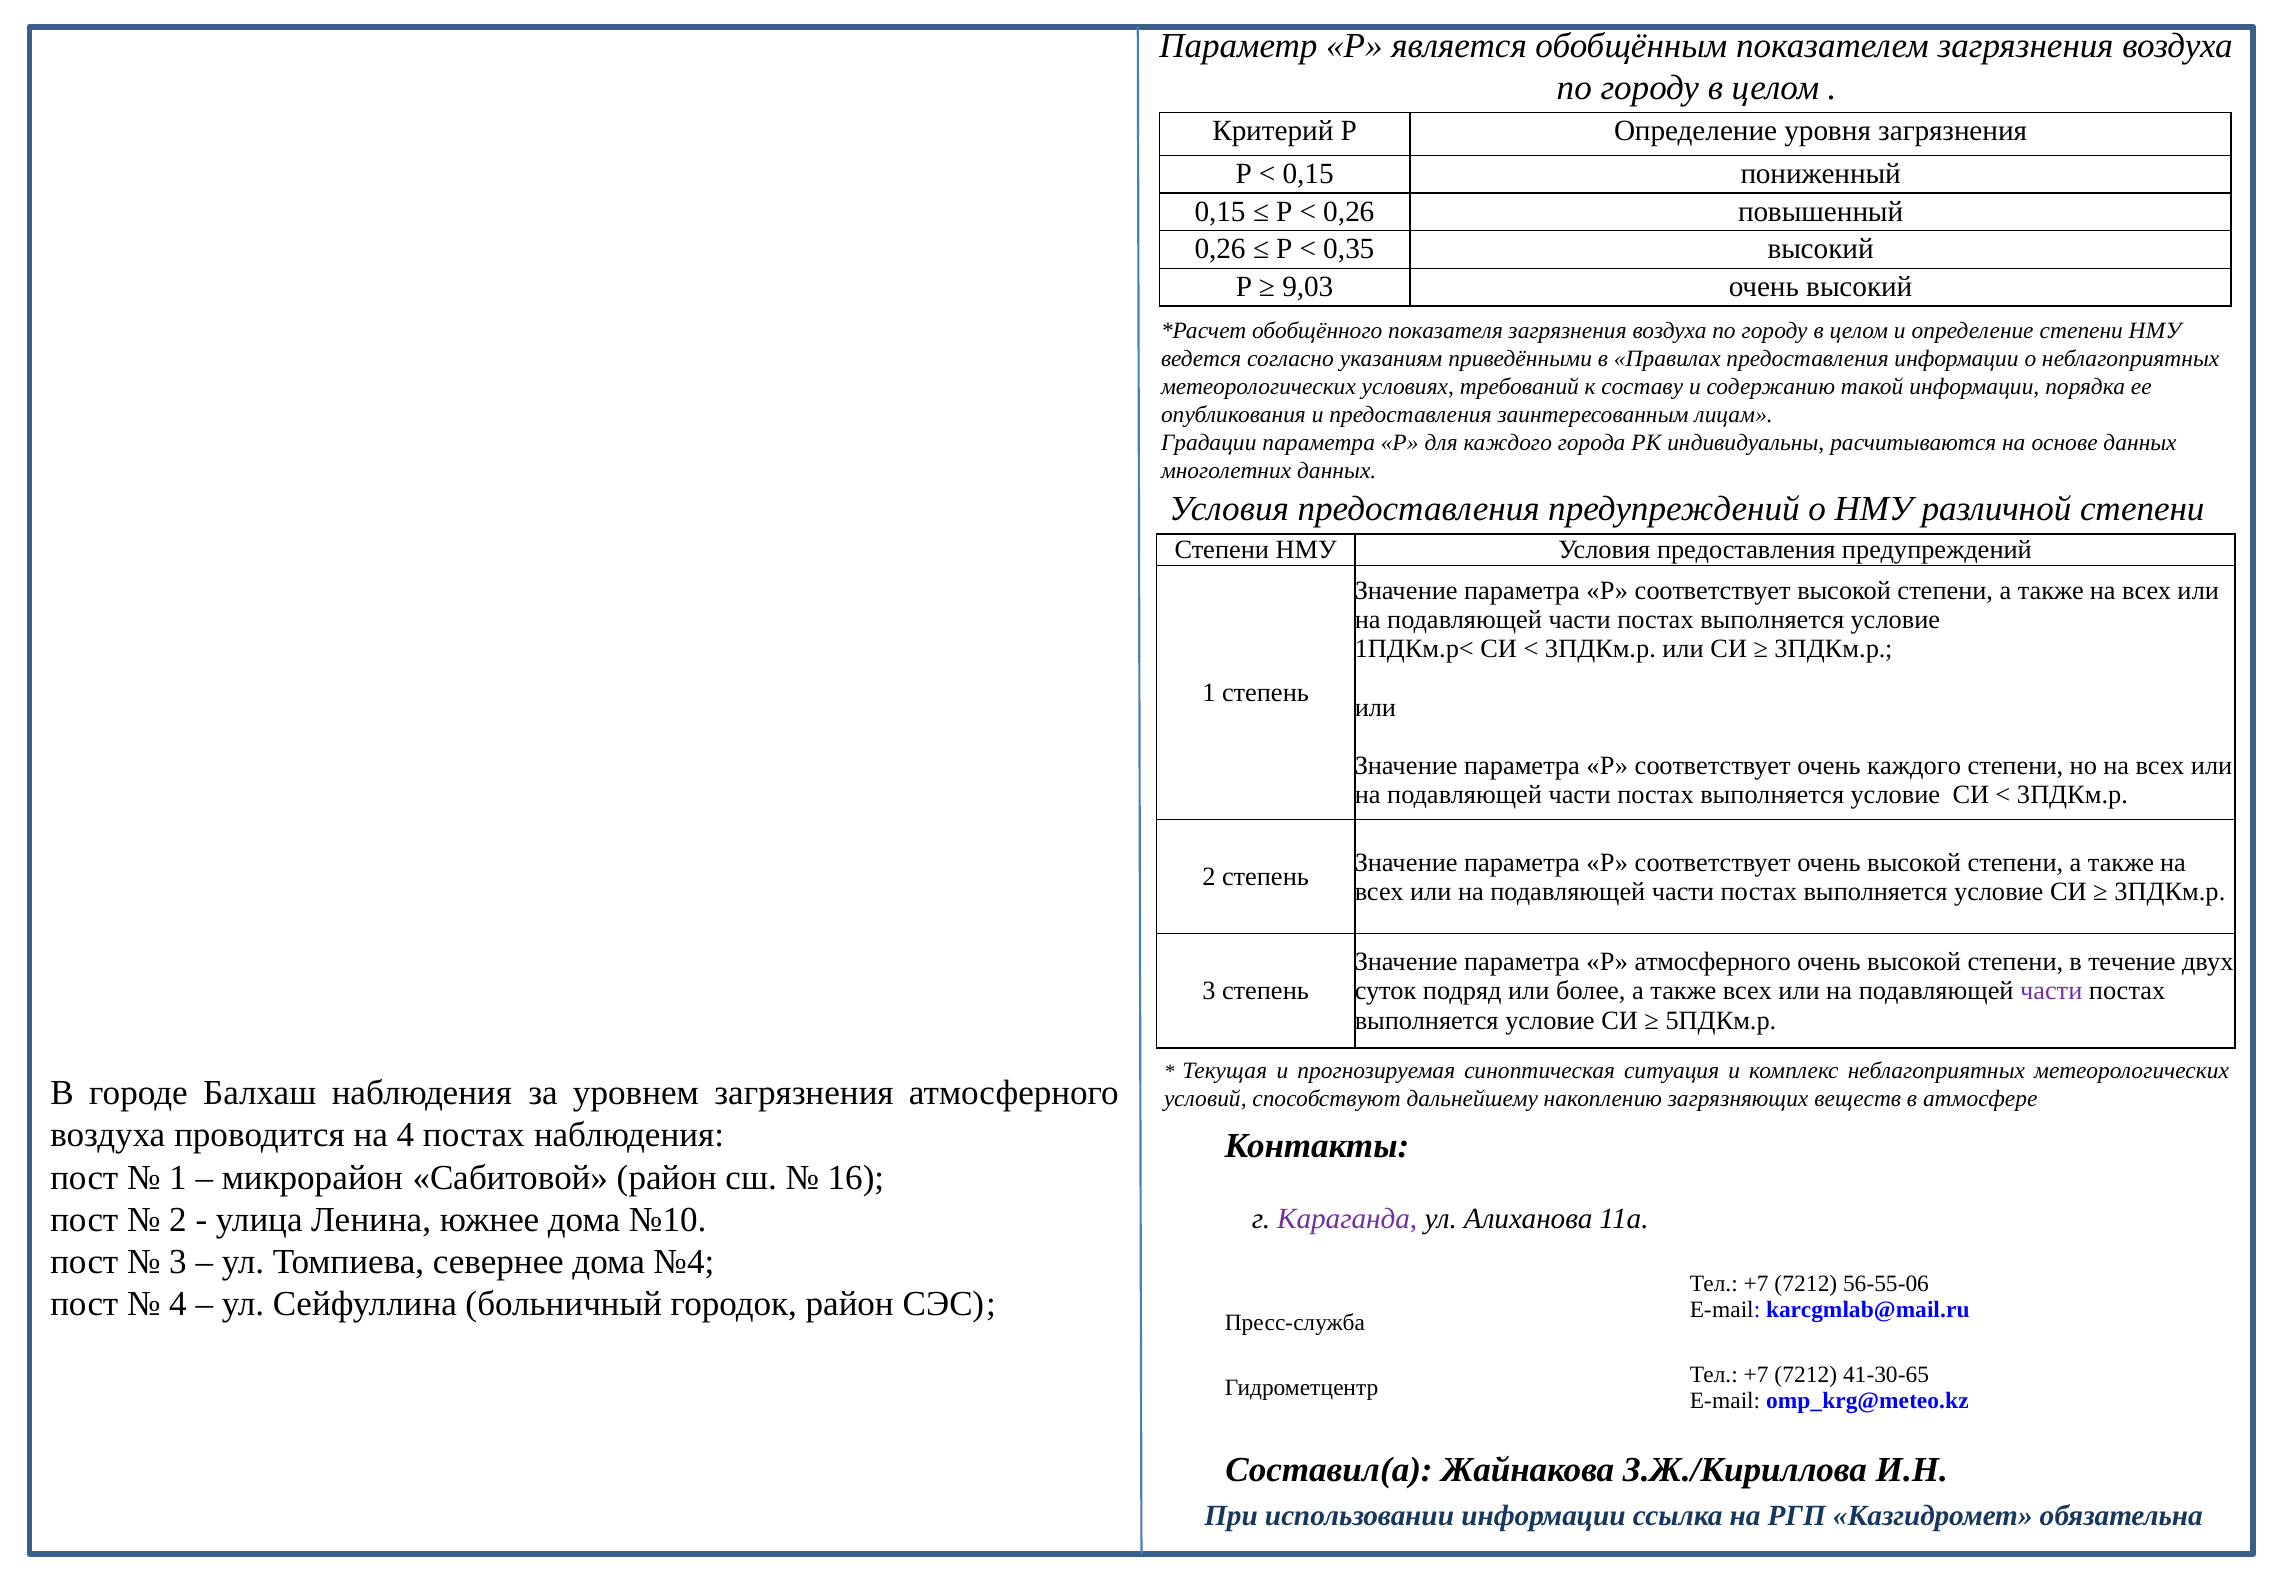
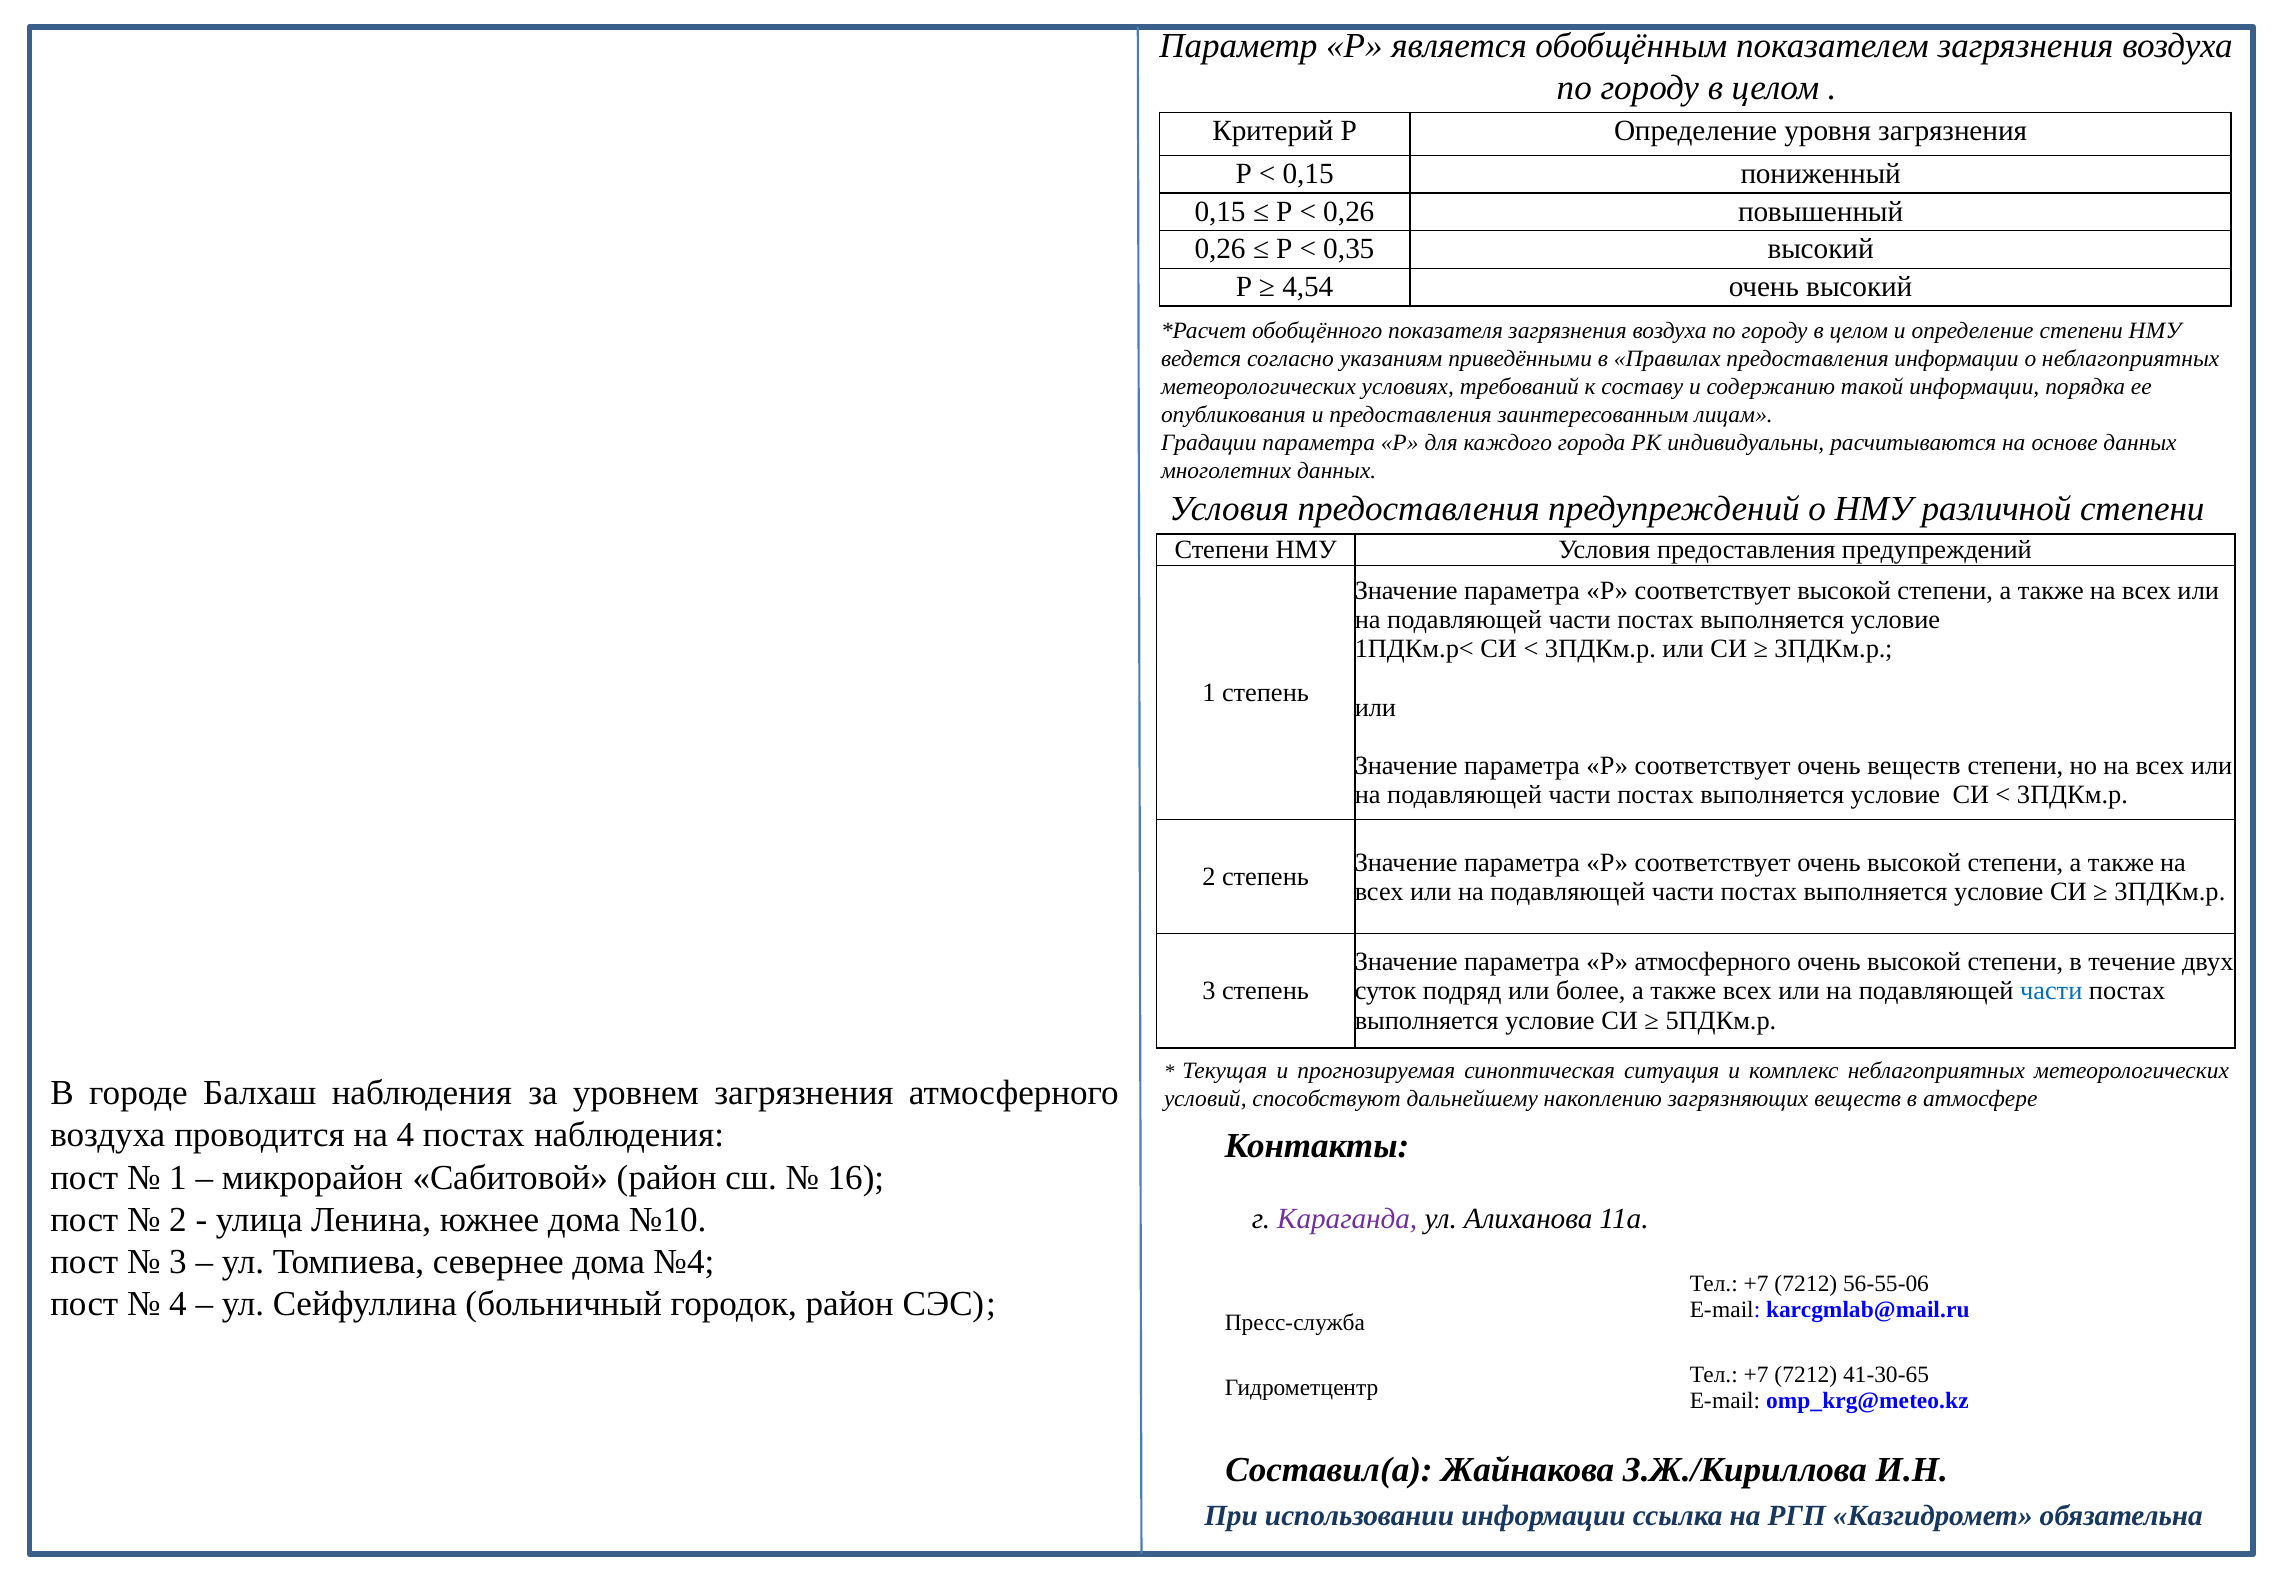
9,03: 9,03 -> 4,54
очень каждого: каждого -> веществ
части at (2051, 991) colour: purple -> blue
